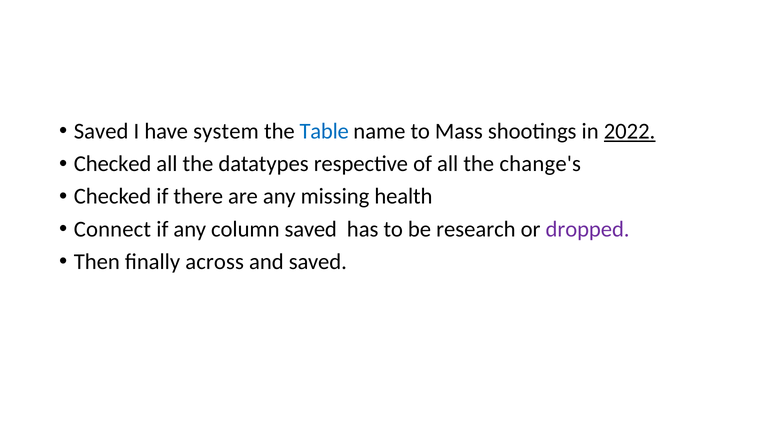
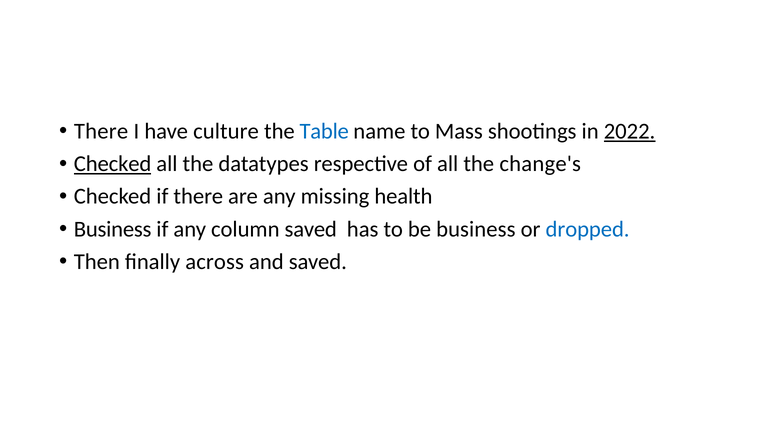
Saved at (101, 131): Saved -> There
system: system -> culture
Checked at (113, 164) underline: none -> present
Connect at (112, 229): Connect -> Business
be research: research -> business
dropped colour: purple -> blue
